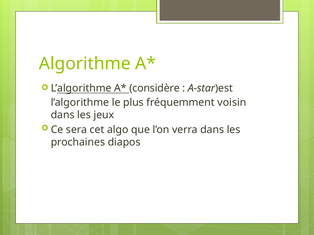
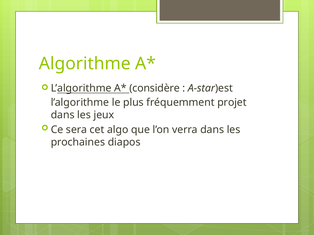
voisin: voisin -> projet
